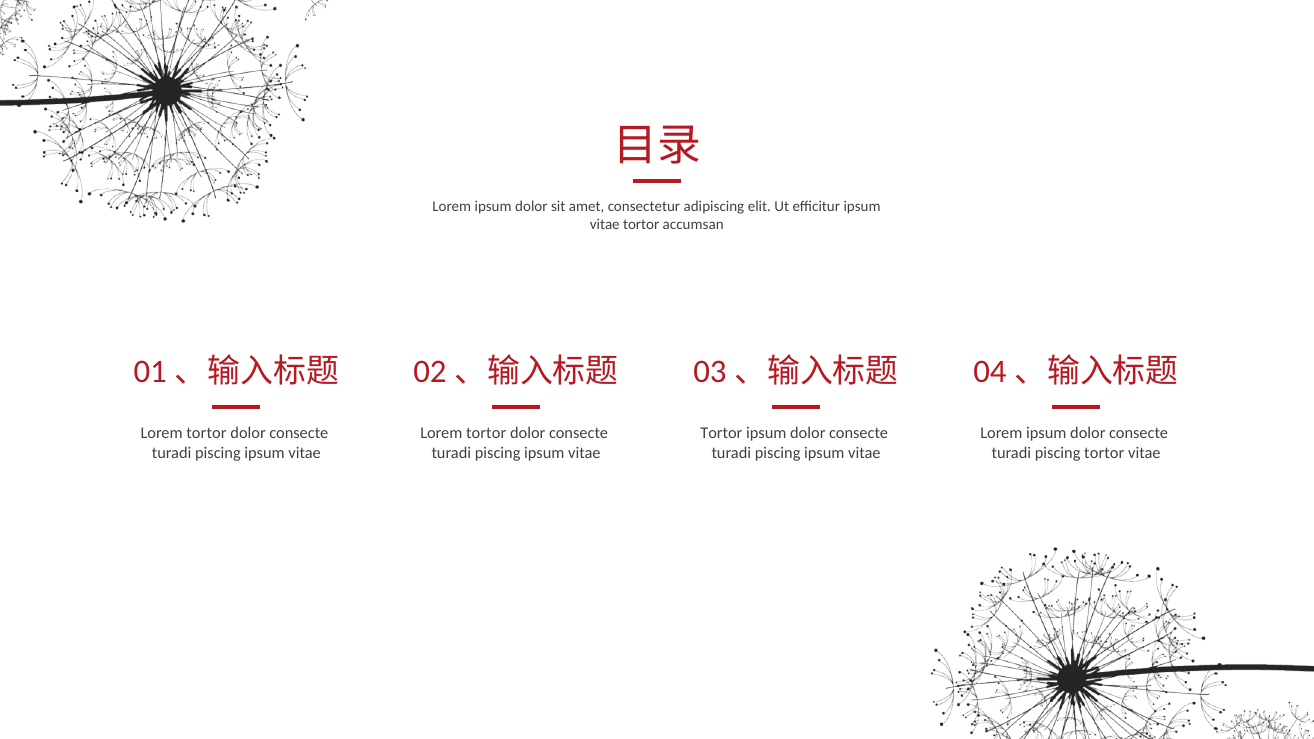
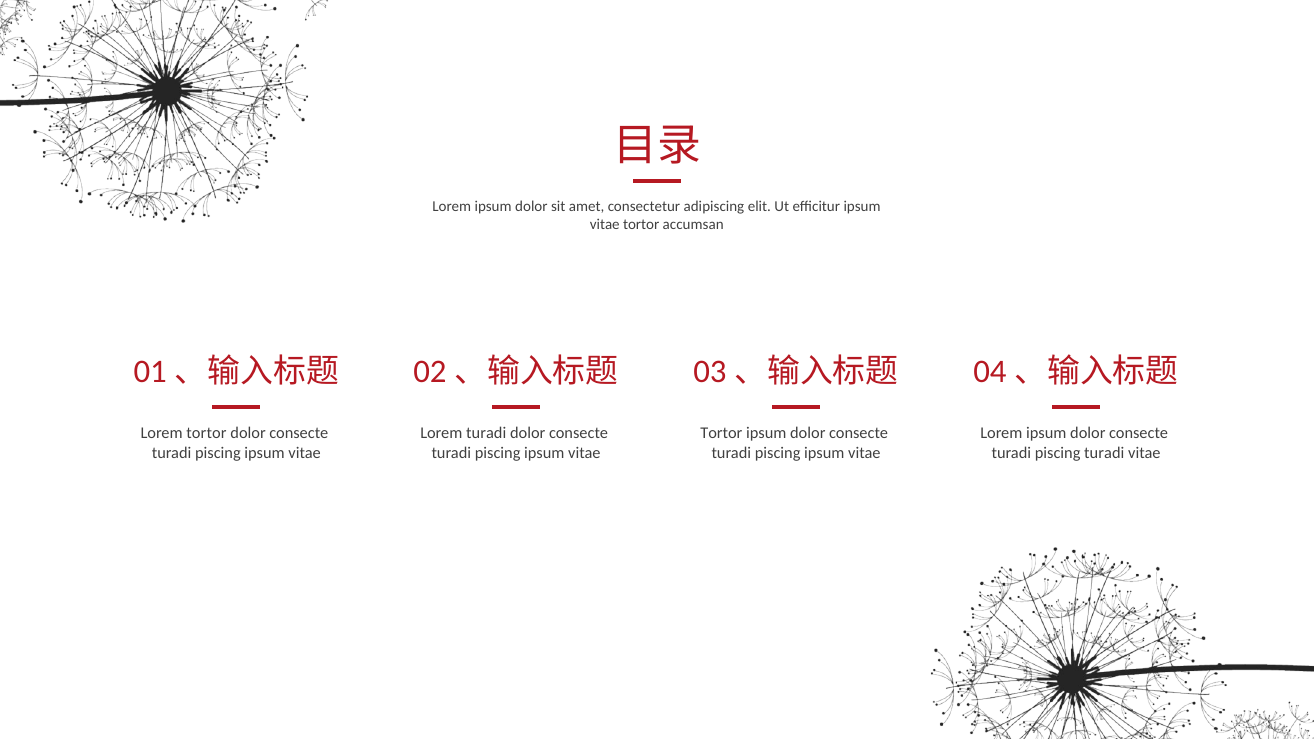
tortor at (486, 433): tortor -> turadi
piscing tortor: tortor -> turadi
